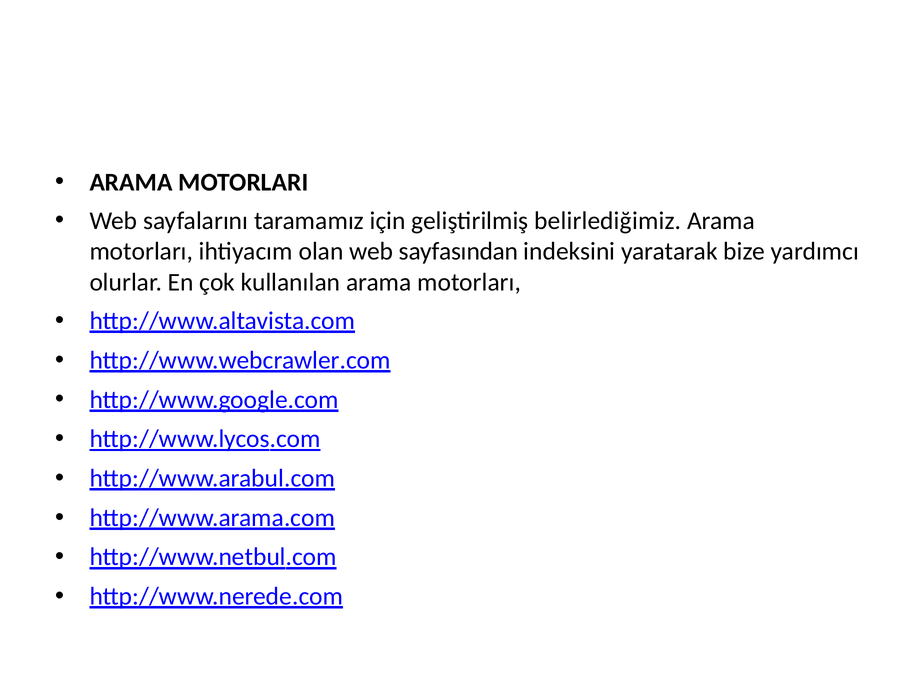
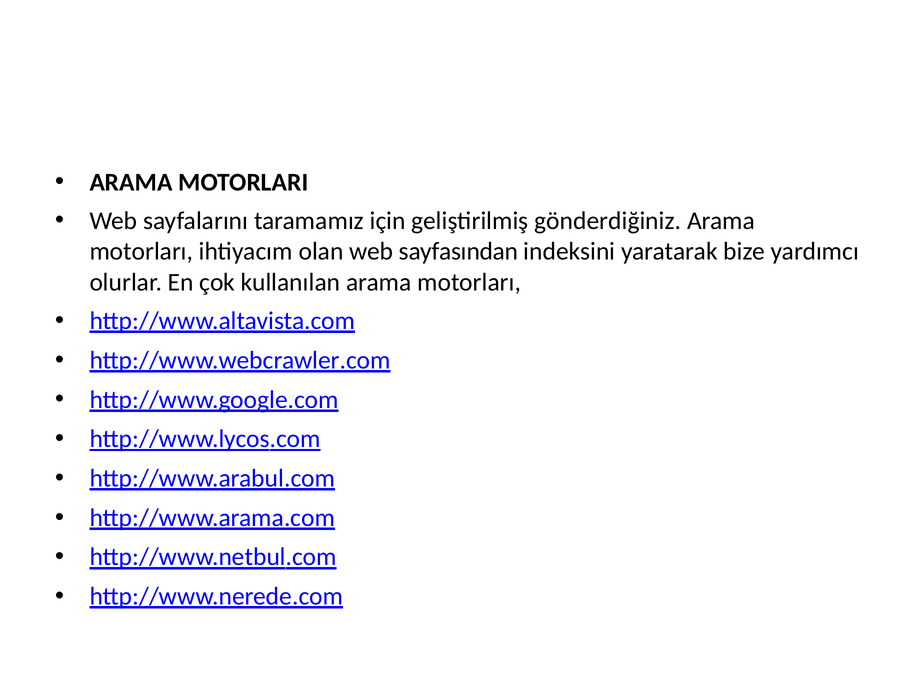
belirlediğimiz: belirlediğimiz -> gönderdiğiniz
